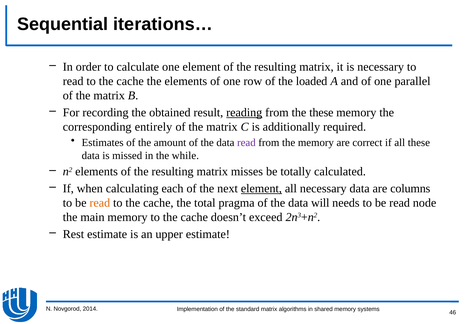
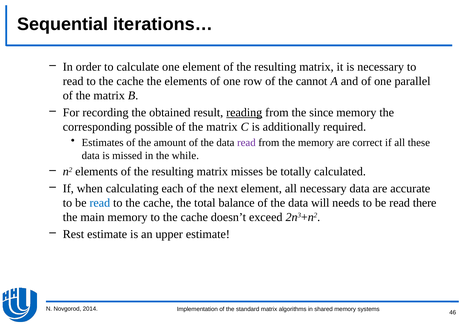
loaded: loaded -> cannot
the these: these -> since
entirely: entirely -> possible
element at (261, 188) underline: present -> none
columns: columns -> accurate
read at (100, 203) colour: orange -> blue
pragma: pragma -> balance
node: node -> there
